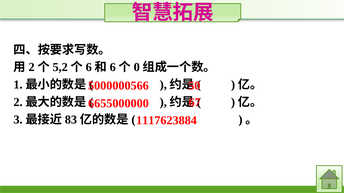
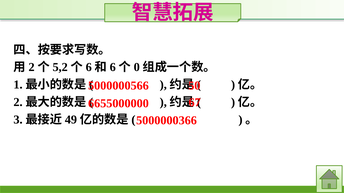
83: 83 -> 49
1117623884: 1117623884 -> 5000000366
